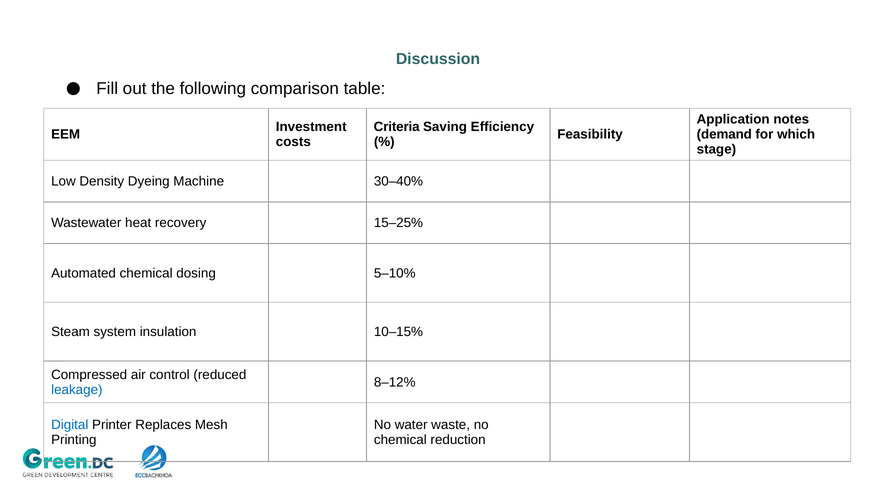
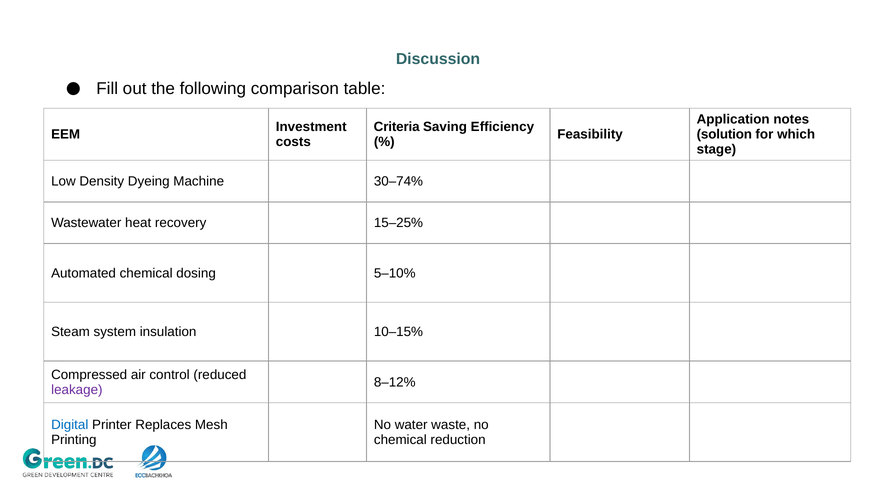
demand: demand -> solution
30–40%: 30–40% -> 30–74%
leakage colour: blue -> purple
